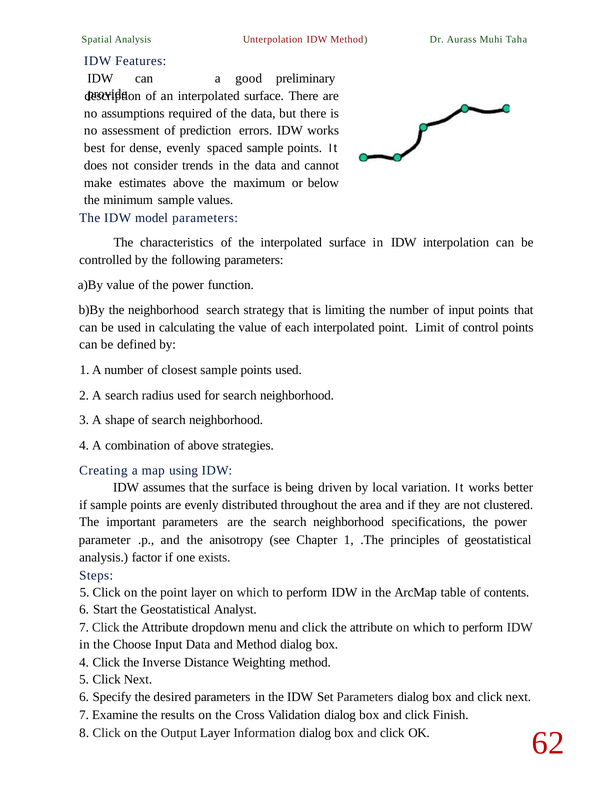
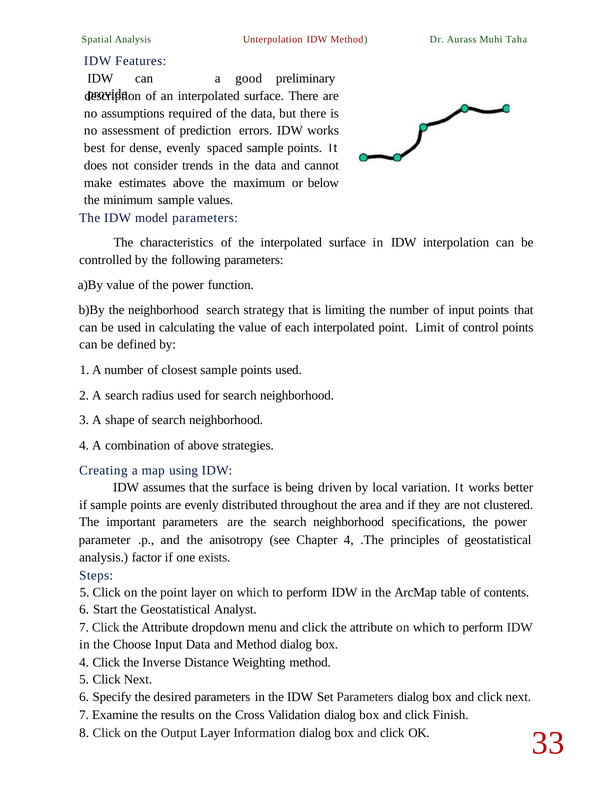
Chapter 1: 1 -> 4
62: 62 -> 33
